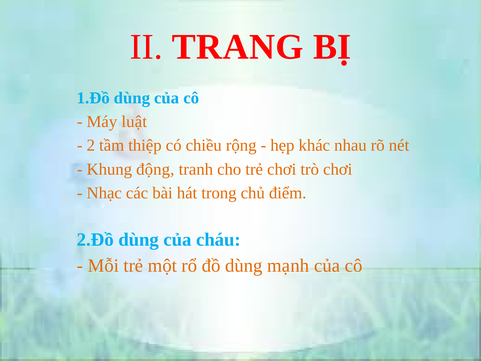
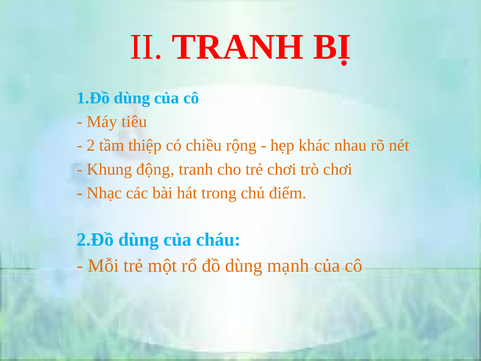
II TRANG: TRANG -> TRANH
luật: luật -> tiêu
